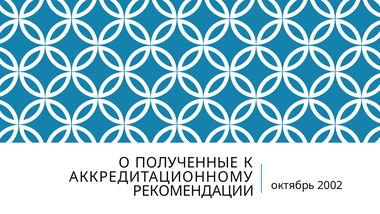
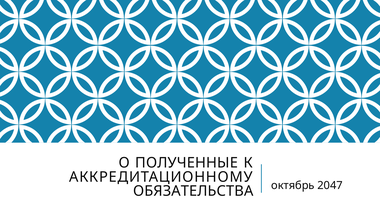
РЕКОМЕНДАЦИИ: РЕКОМЕНДАЦИИ -> ОБЯЗАТЕЛЬСТВА
2002: 2002 -> 2047
